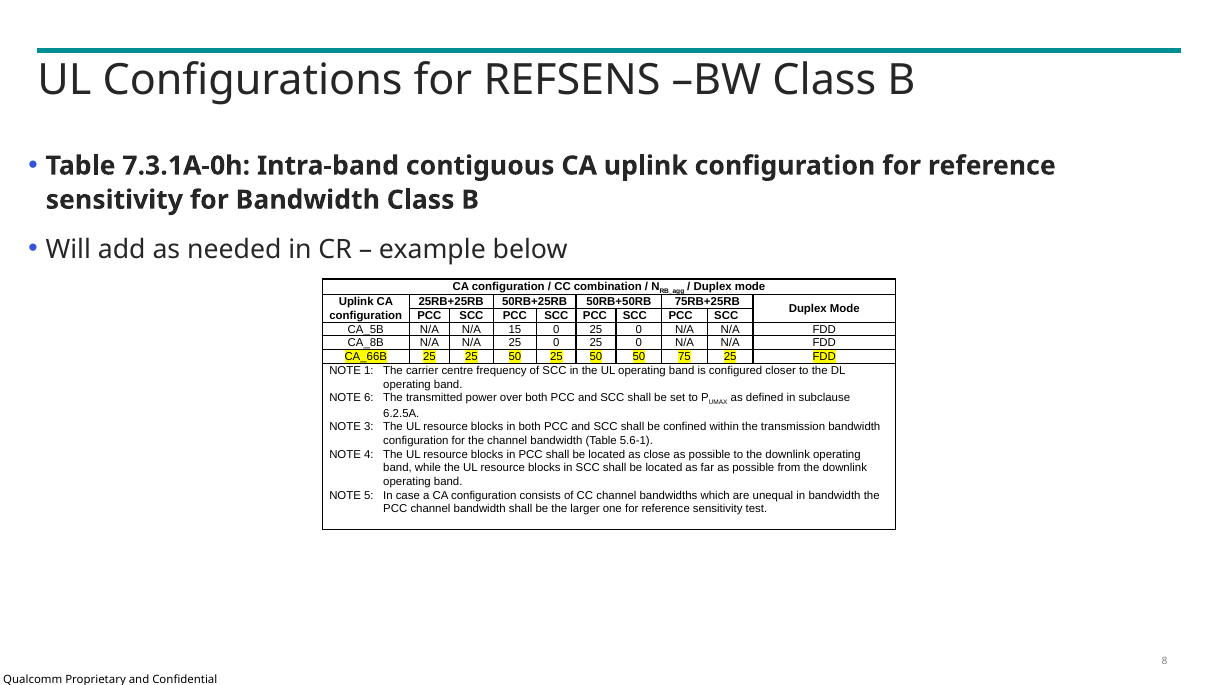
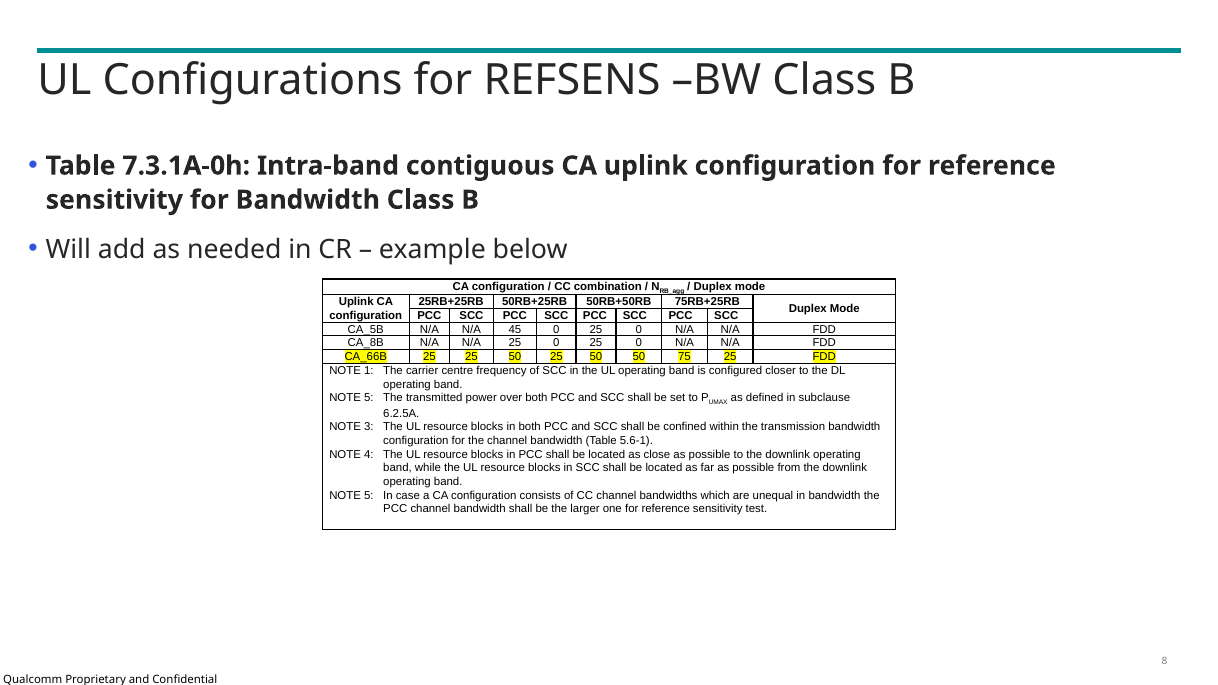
15: 15 -> 45
6 at (369, 398): 6 -> 5
